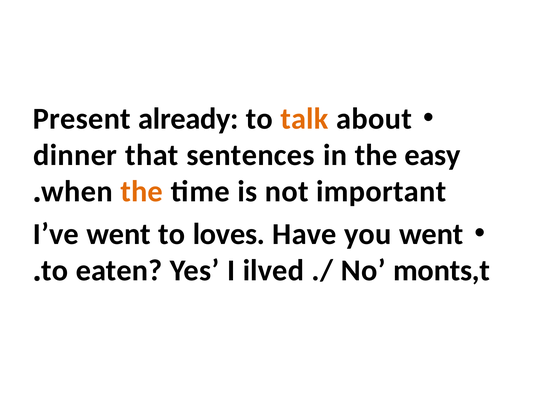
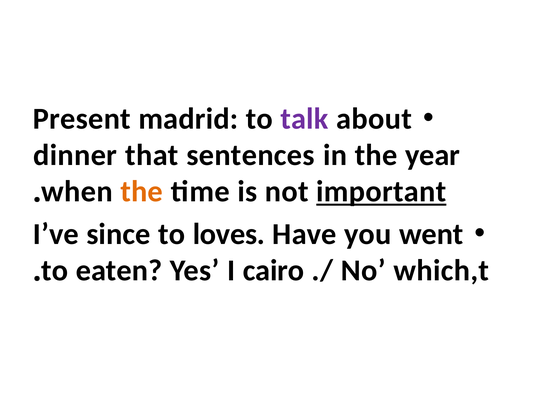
already: already -> madrid
talk colour: orange -> purple
easy: easy -> year
important underline: none -> present
I’ve went: went -> since
ilved: ilved -> cairo
monts,t: monts,t -> which,t
